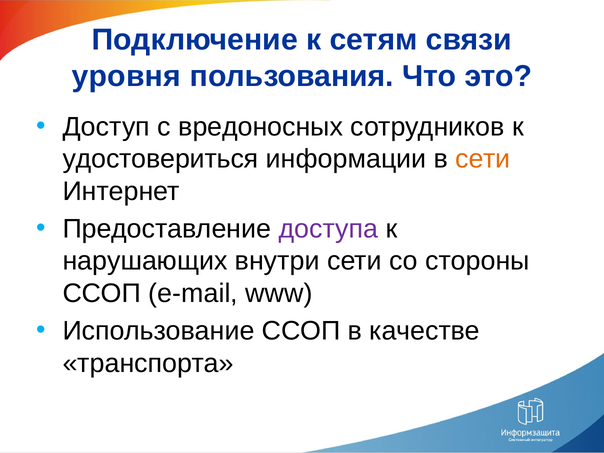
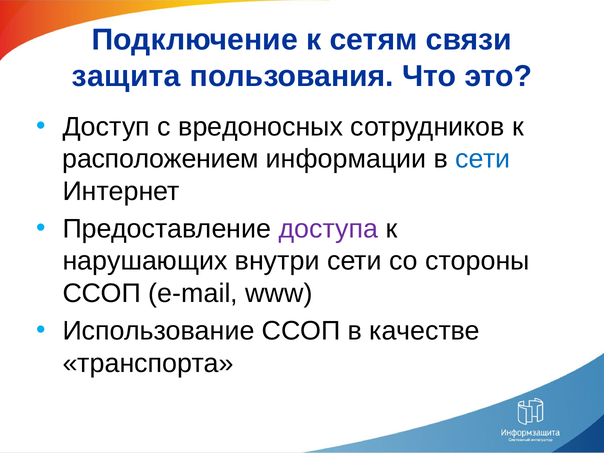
уровня: уровня -> защита
удостовериться: удостовериться -> расположением
сети at (483, 159) colour: orange -> blue
